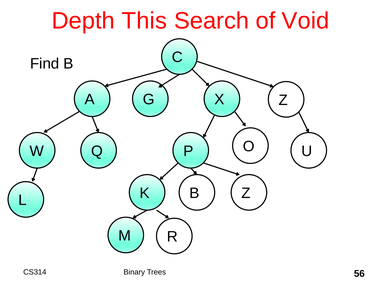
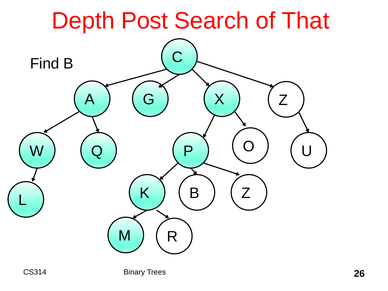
This: This -> Post
Void: Void -> That
56: 56 -> 26
